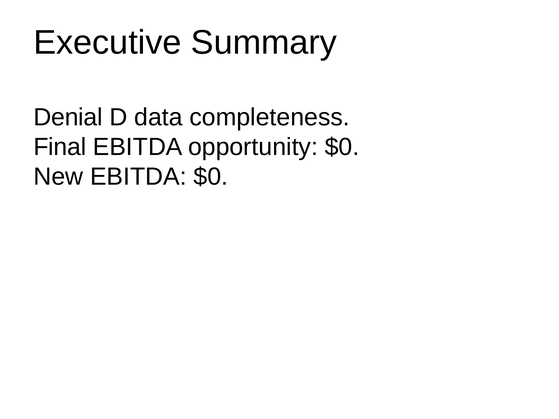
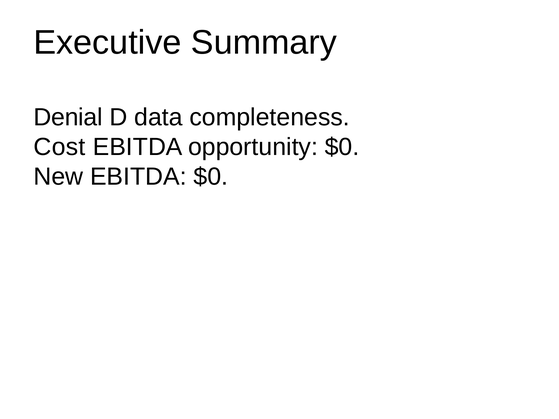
Final: Final -> Cost
